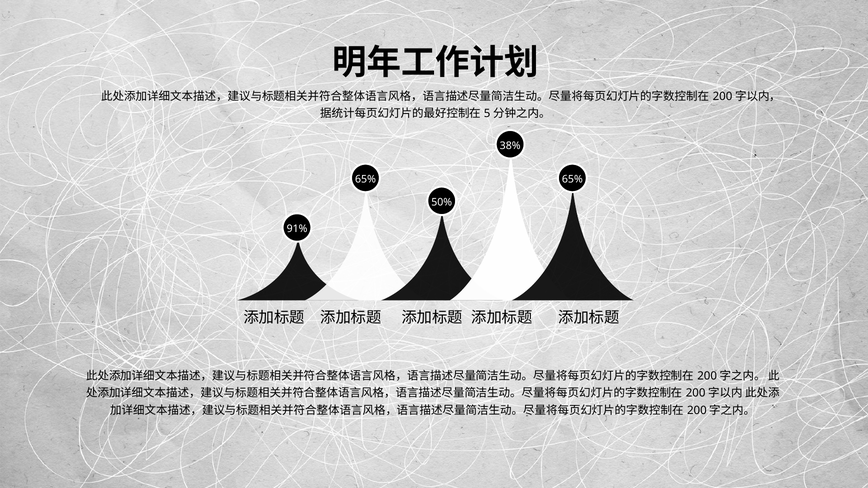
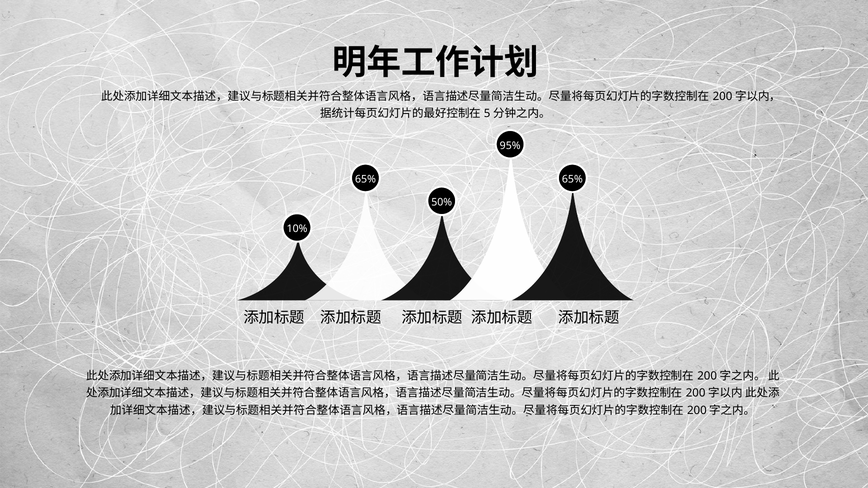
38%: 38% -> 95%
91%: 91% -> 10%
